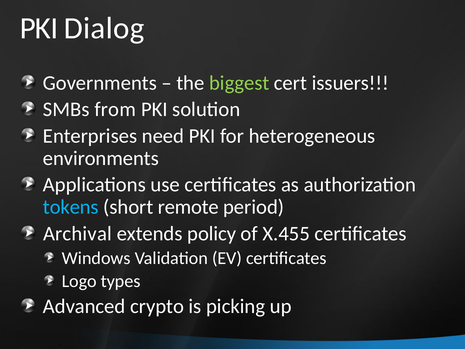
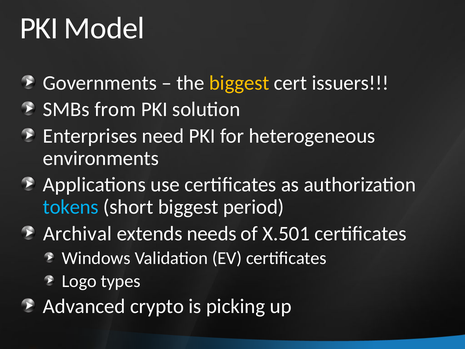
Dialog: Dialog -> Model
biggest at (239, 83) colour: light green -> yellow
short remote: remote -> biggest
policy: policy -> needs
X.455: X.455 -> X.501
